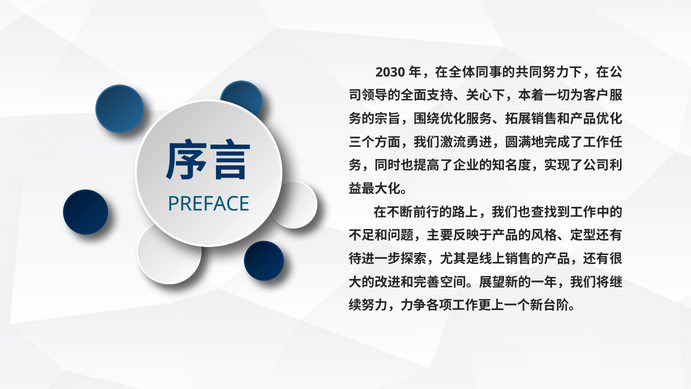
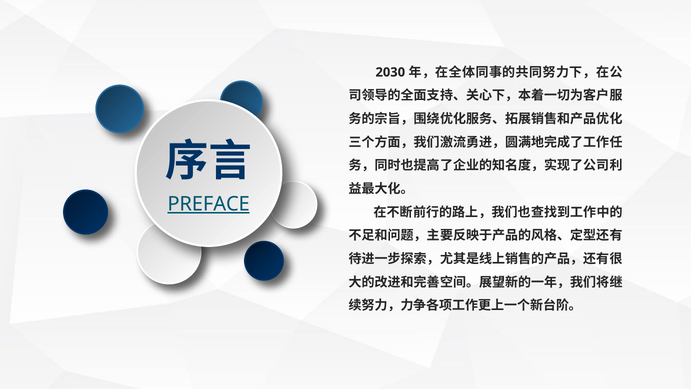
PREFACE underline: none -> present
